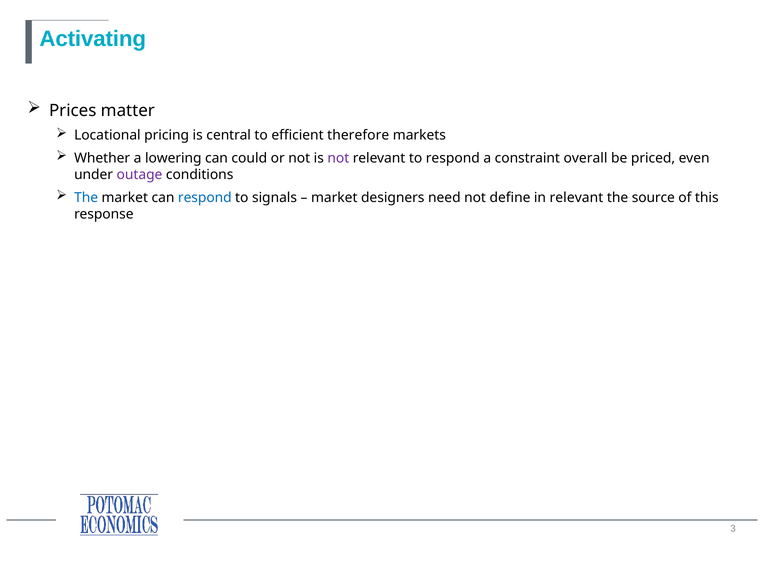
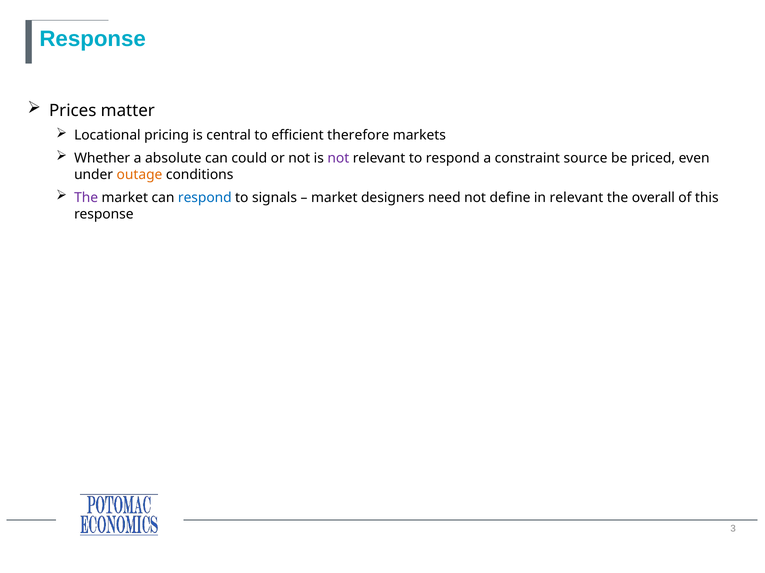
Activating at (93, 39): Activating -> Response
lowering: lowering -> absolute
overall: overall -> source
outage colour: purple -> orange
The at (86, 198) colour: blue -> purple
source: source -> overall
